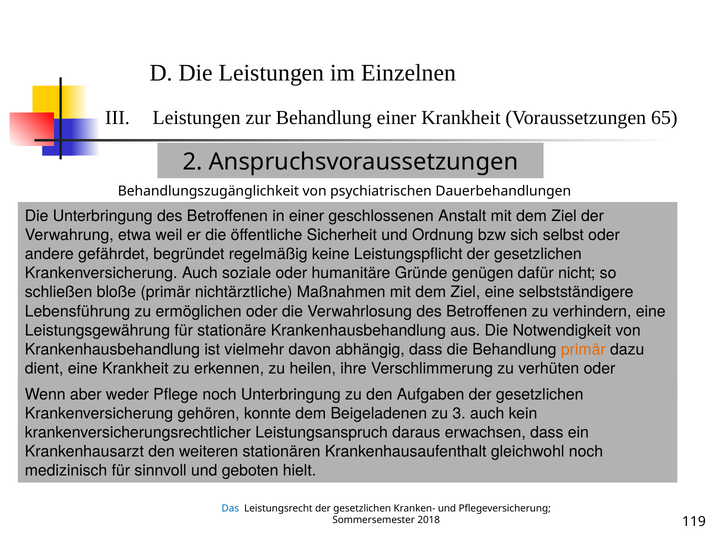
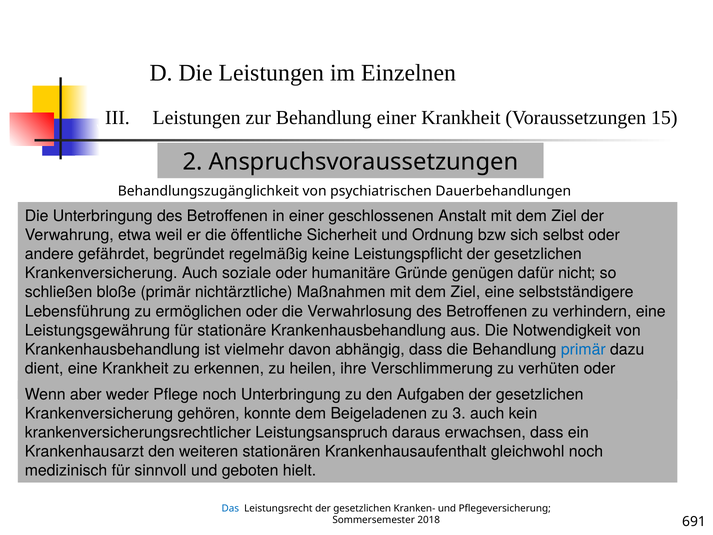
65: 65 -> 15
primär at (583, 349) colour: orange -> blue
119: 119 -> 691
